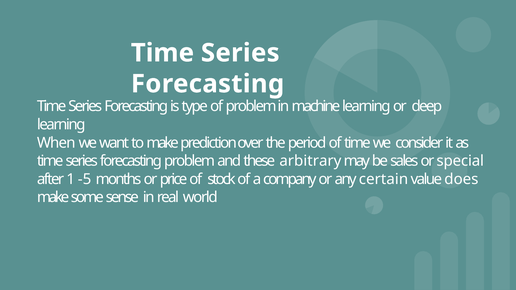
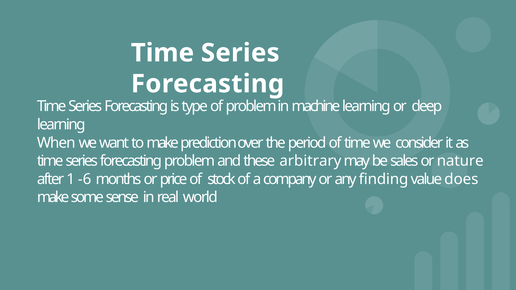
special: special -> nature
-5: -5 -> -6
certain: certain -> finding
